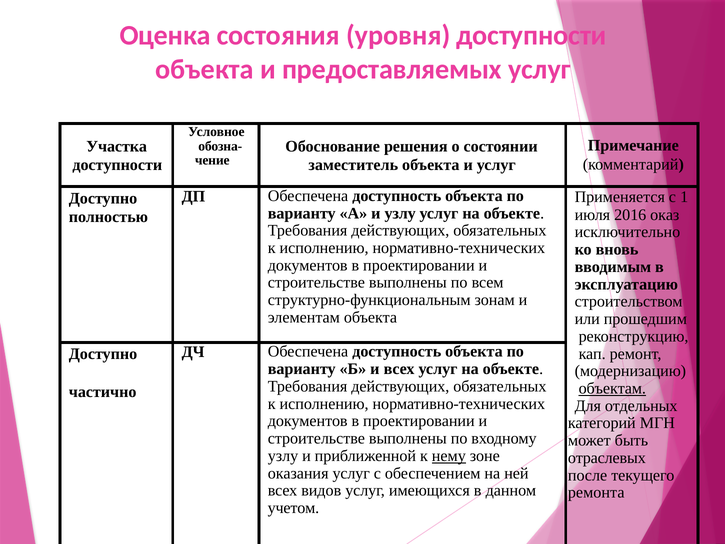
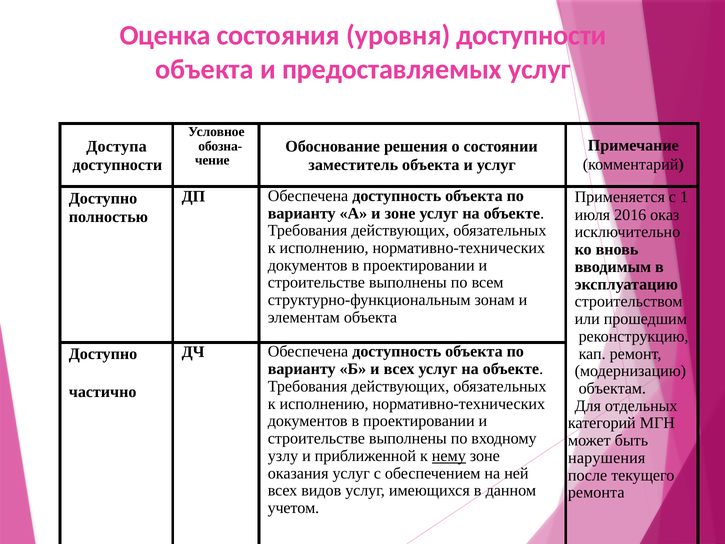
Участка: Участка -> Доступа
и узлу: узлу -> зоне
объектам underline: present -> none
отраслевых: отраслевых -> нарушения
